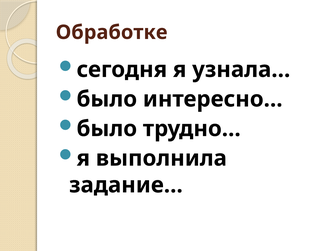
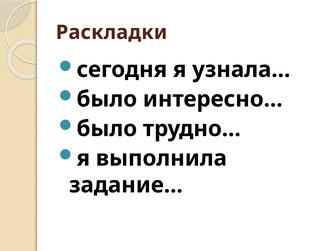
Обработке: Обработке -> Раскладки
